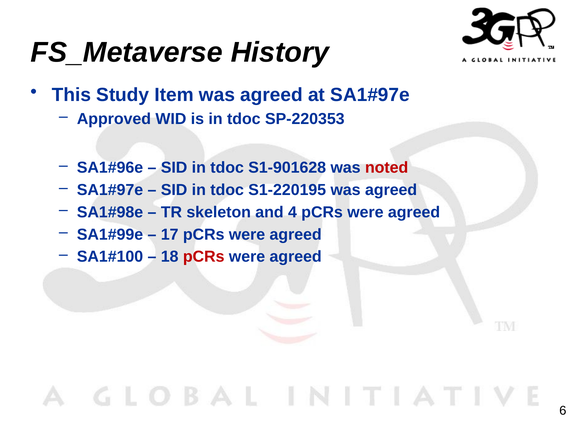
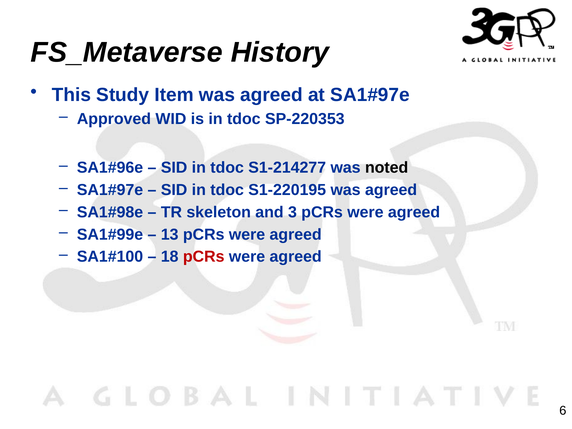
S1-901628: S1-901628 -> S1-214277
noted colour: red -> black
4: 4 -> 3
17: 17 -> 13
